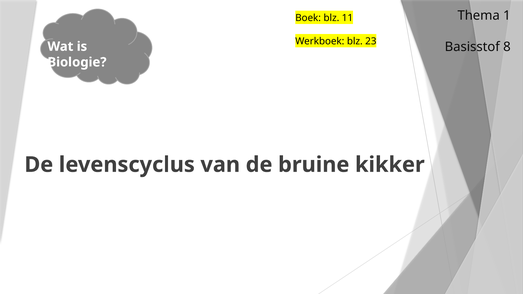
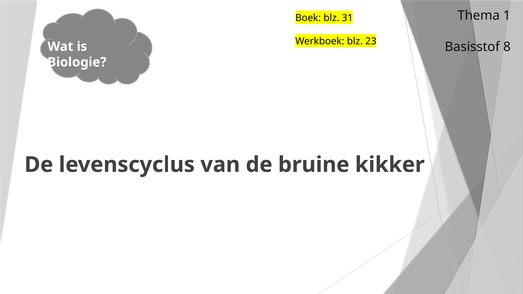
11: 11 -> 31
